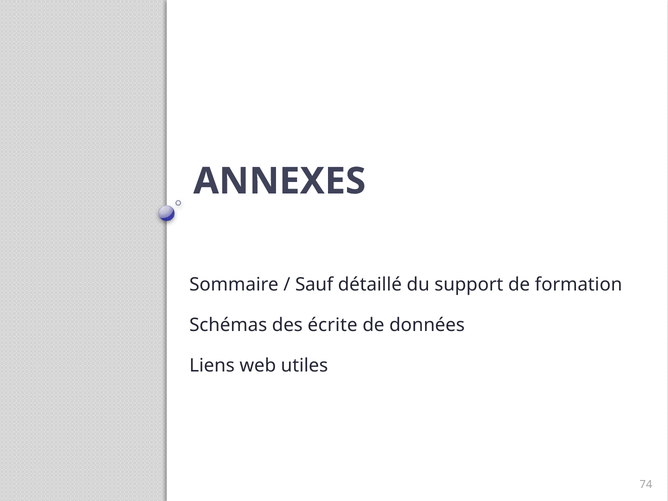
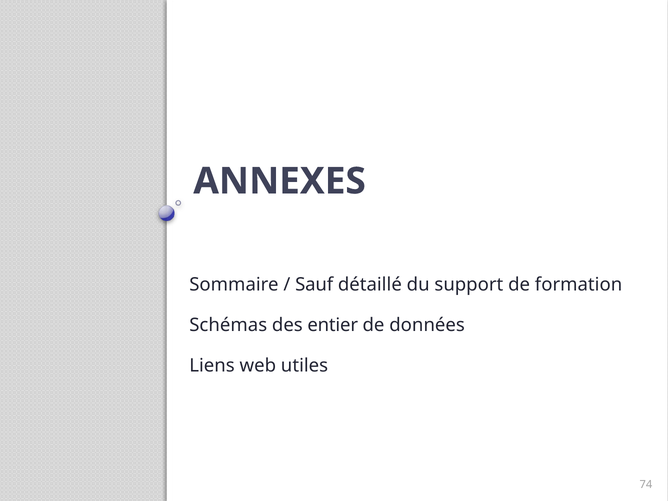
écrite: écrite -> entier
